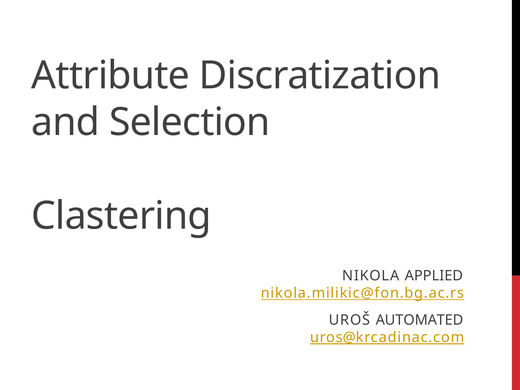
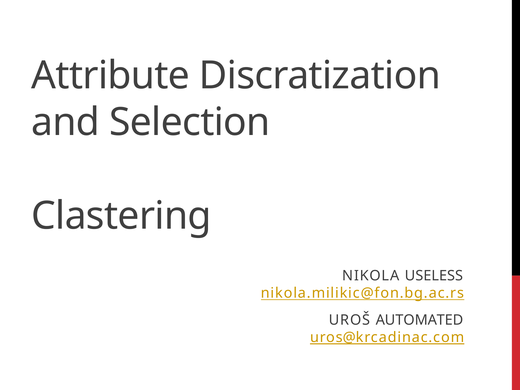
APPLIED: APPLIED -> USELESS
